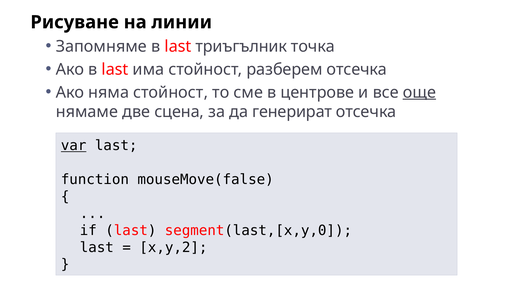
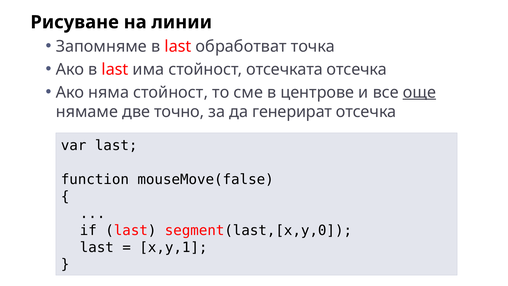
триъгълник: триъгълник -> обработват
разберем: разберем -> отсечката
сцена: сцена -> точно
var underline: present -> none
x,y,2: x,y,2 -> x,y,1
